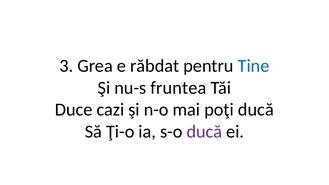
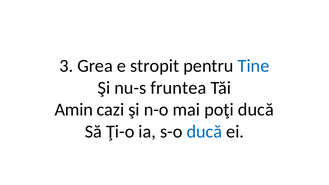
răbdat: răbdat -> stropit
Duce: Duce -> Amin
ducă at (204, 132) colour: purple -> blue
